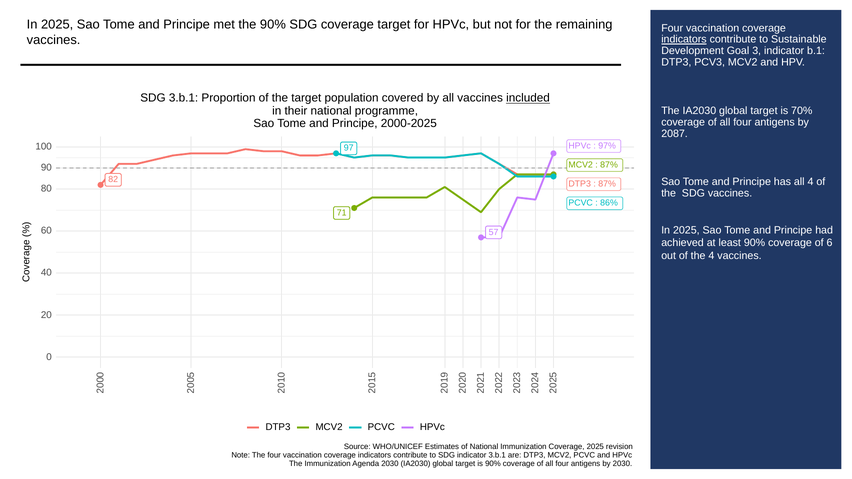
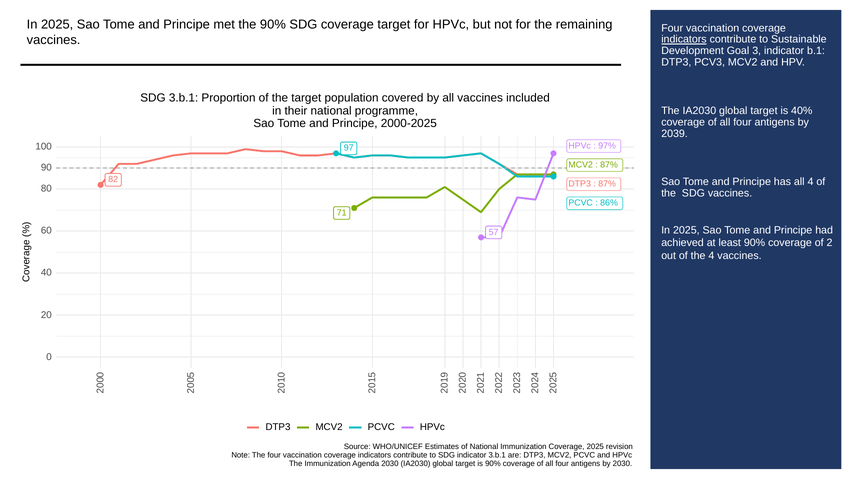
included underline: present -> none
70%: 70% -> 40%
2087: 2087 -> 2039
of 6: 6 -> 2
